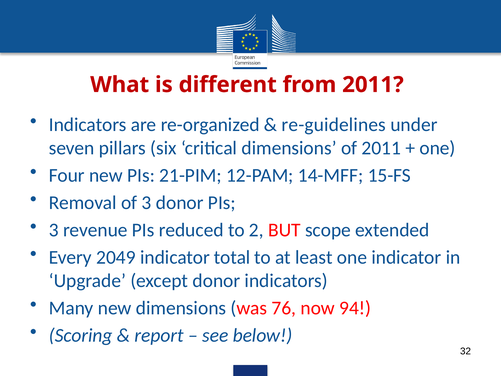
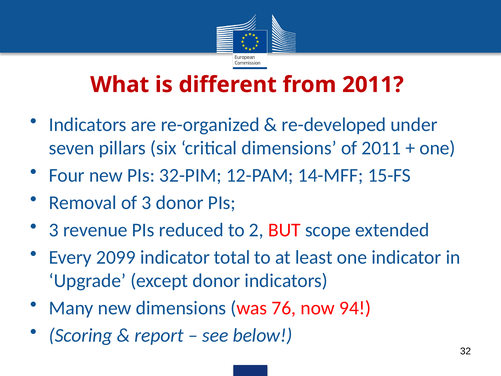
re-guidelines: re-guidelines -> re-developed
21-PIM: 21-PIM -> 32-PIM
2049: 2049 -> 2099
